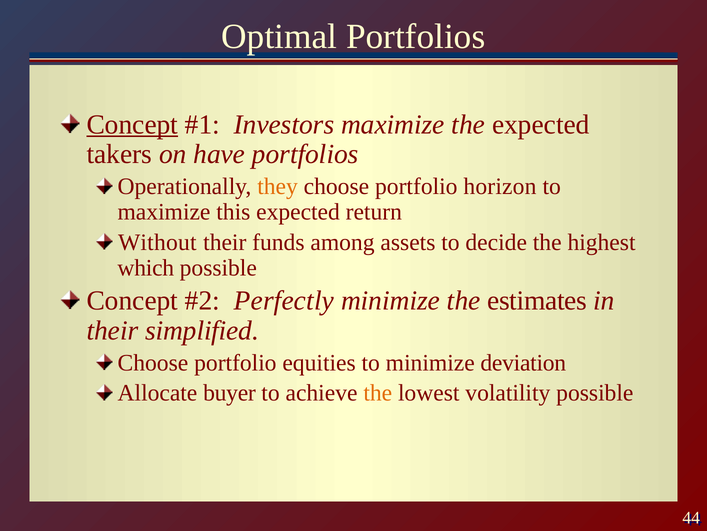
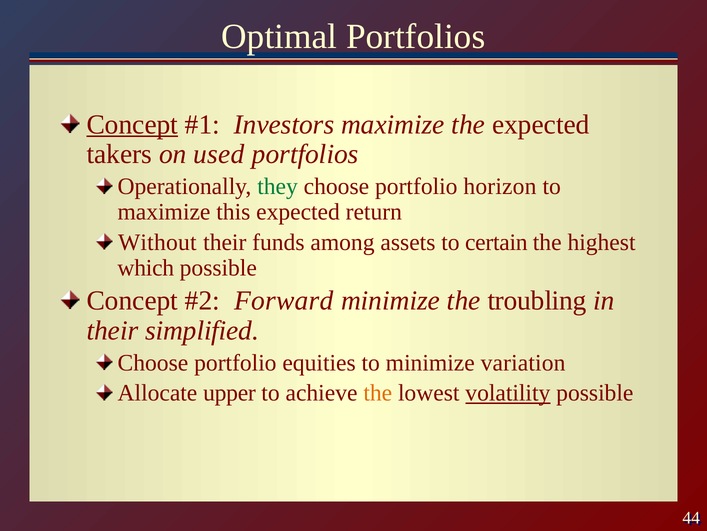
have: have -> used
they colour: orange -> green
decide: decide -> certain
Perfectly: Perfectly -> Forward
estimates: estimates -> troubling
deviation: deviation -> variation
buyer: buyer -> upper
volatility underline: none -> present
